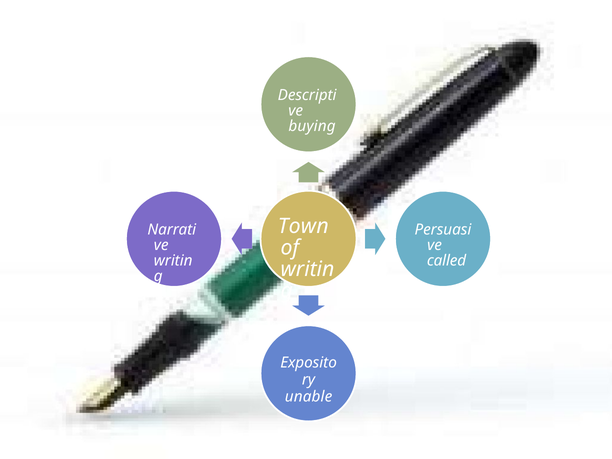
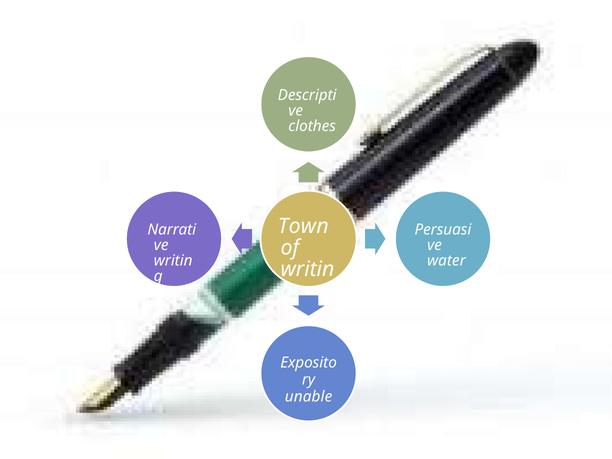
buying: buying -> clothes
called: called -> water
